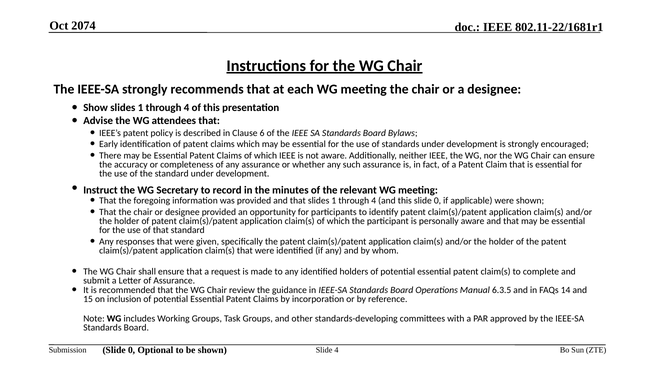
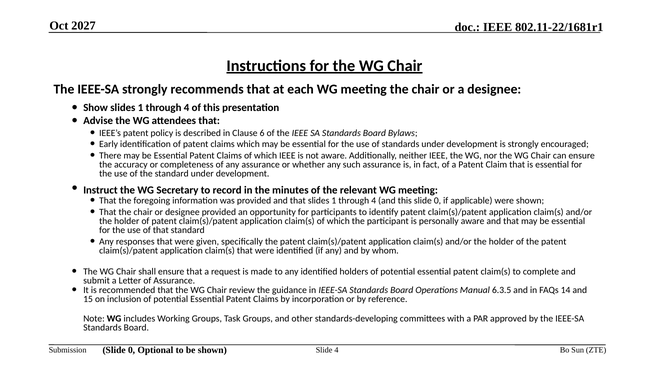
2074: 2074 -> 2027
